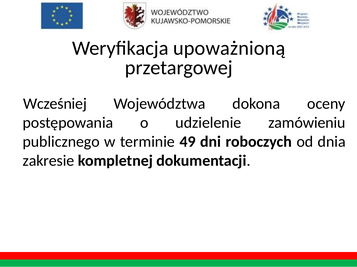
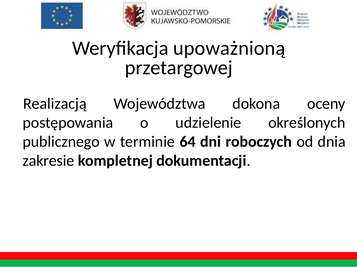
Wcześniej: Wcześniej -> Realizacją
zamówieniu: zamówieniu -> określonych
49: 49 -> 64
